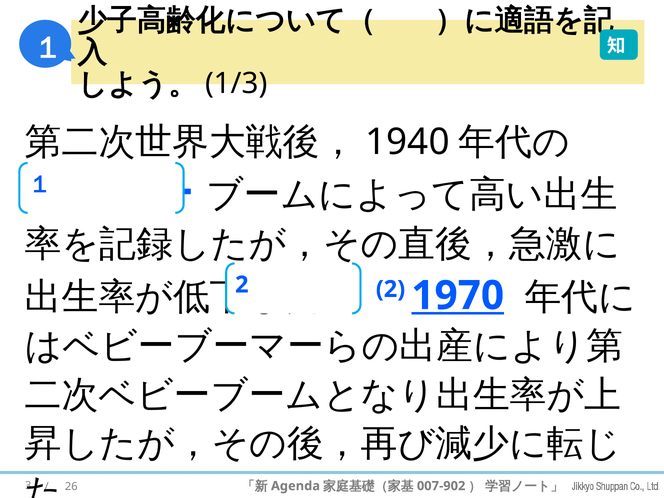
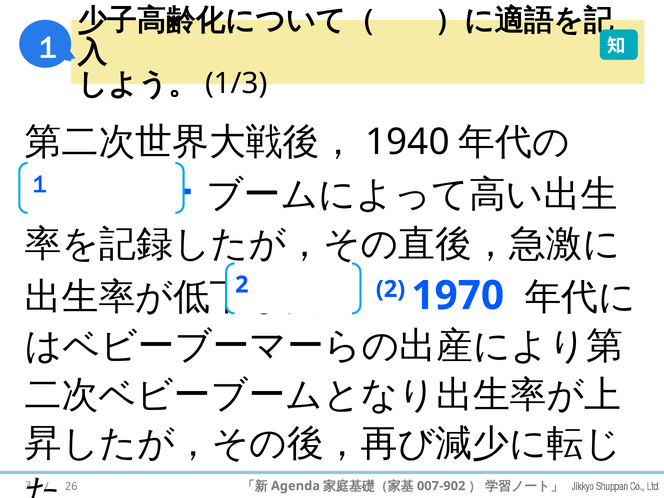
1970 underline: present -> none
